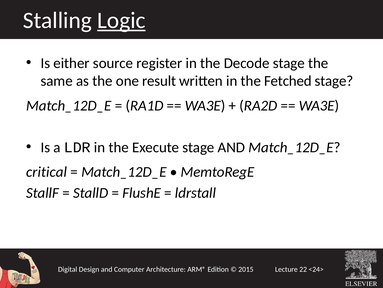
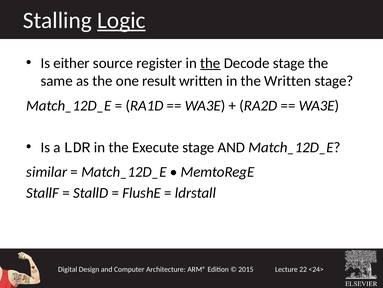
the at (210, 63) underline: none -> present
the Fetched: Fetched -> Written
critical: critical -> similar
